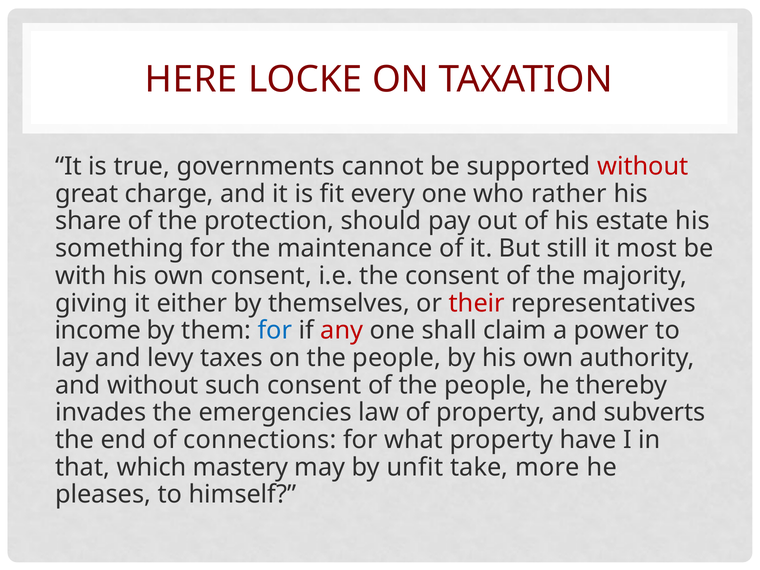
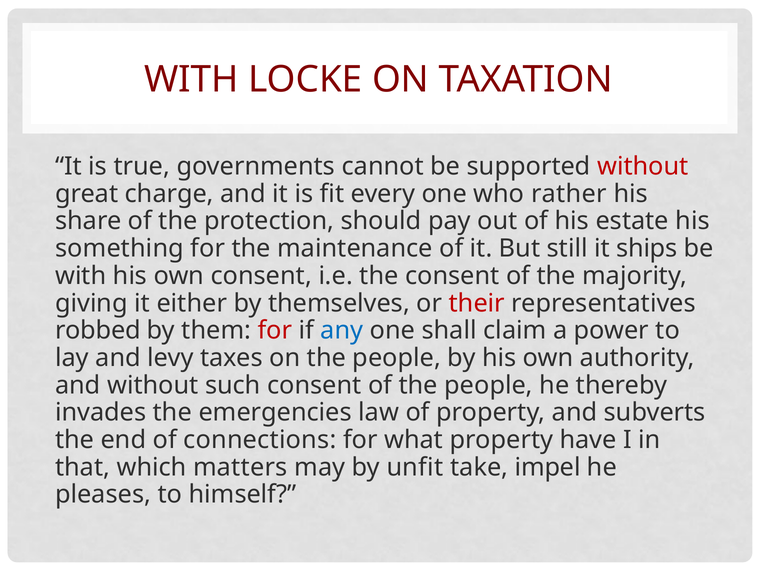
HERE at (191, 80): HERE -> WITH
most: most -> ships
income: income -> robbed
for at (275, 331) colour: blue -> red
any colour: red -> blue
mastery: mastery -> matters
more: more -> impel
